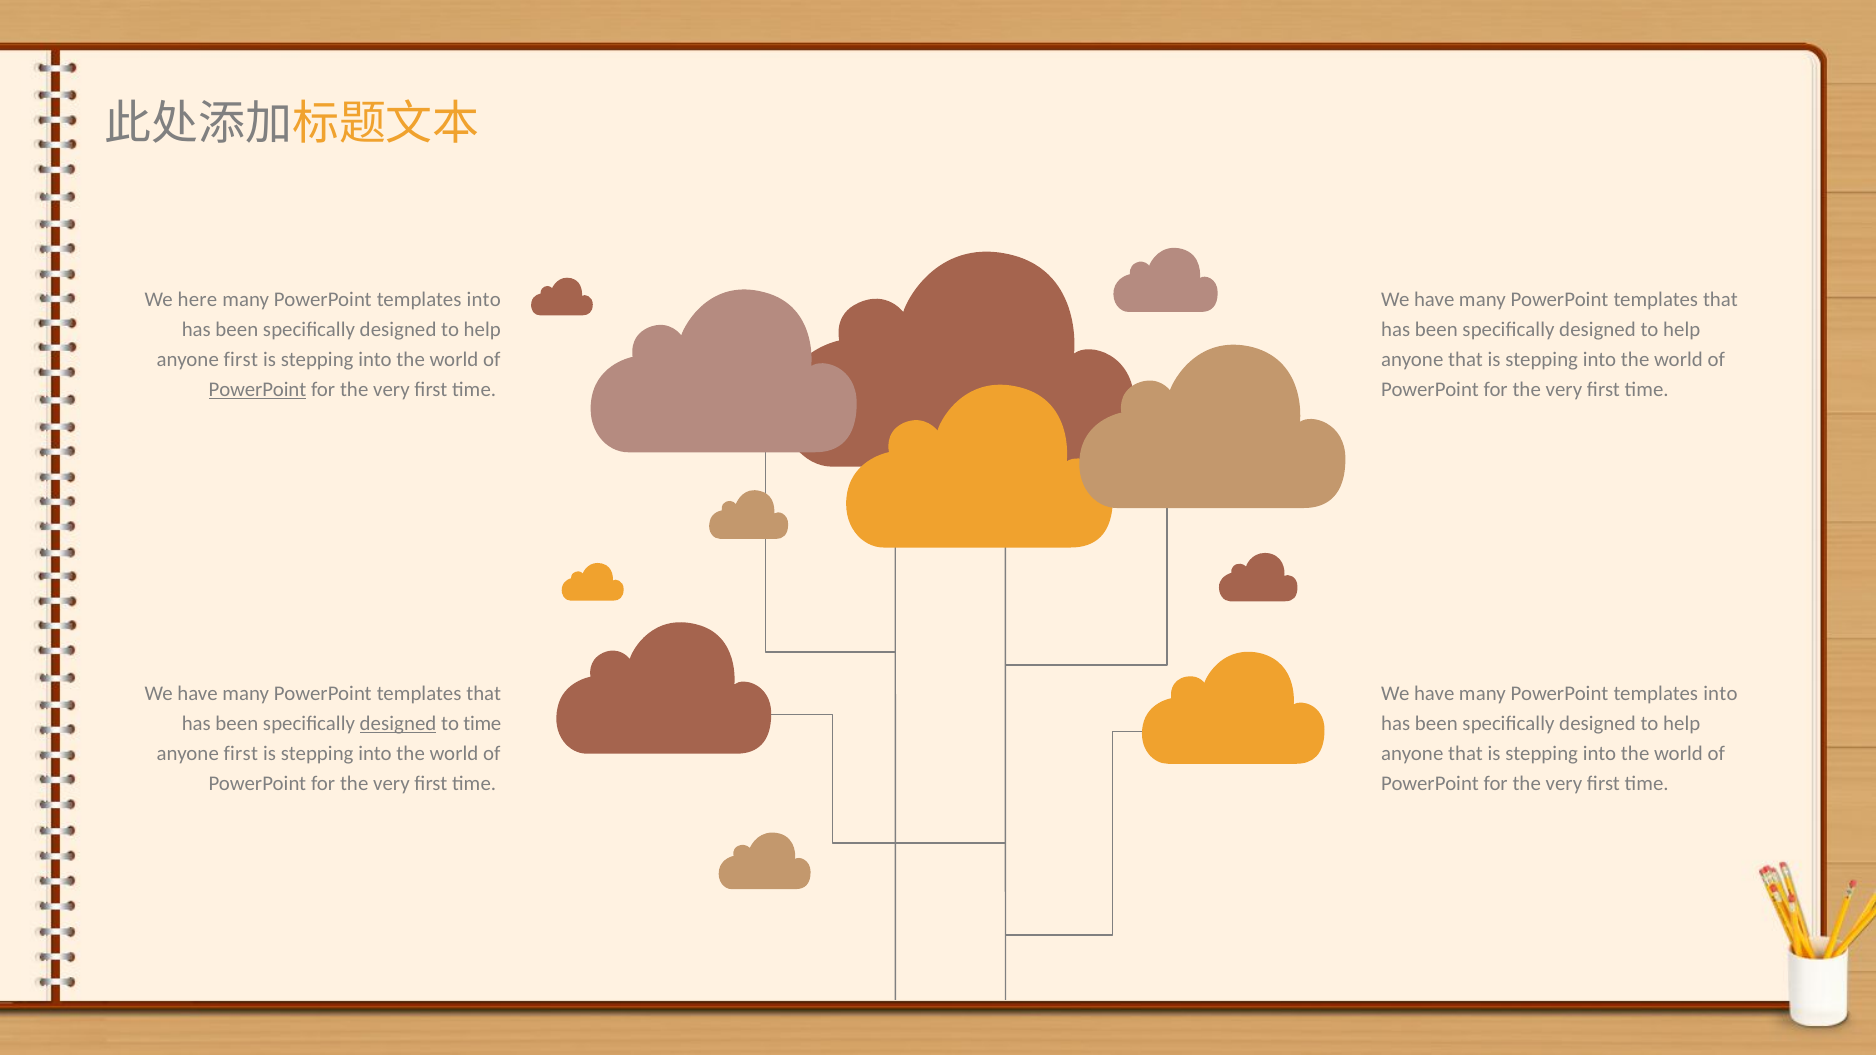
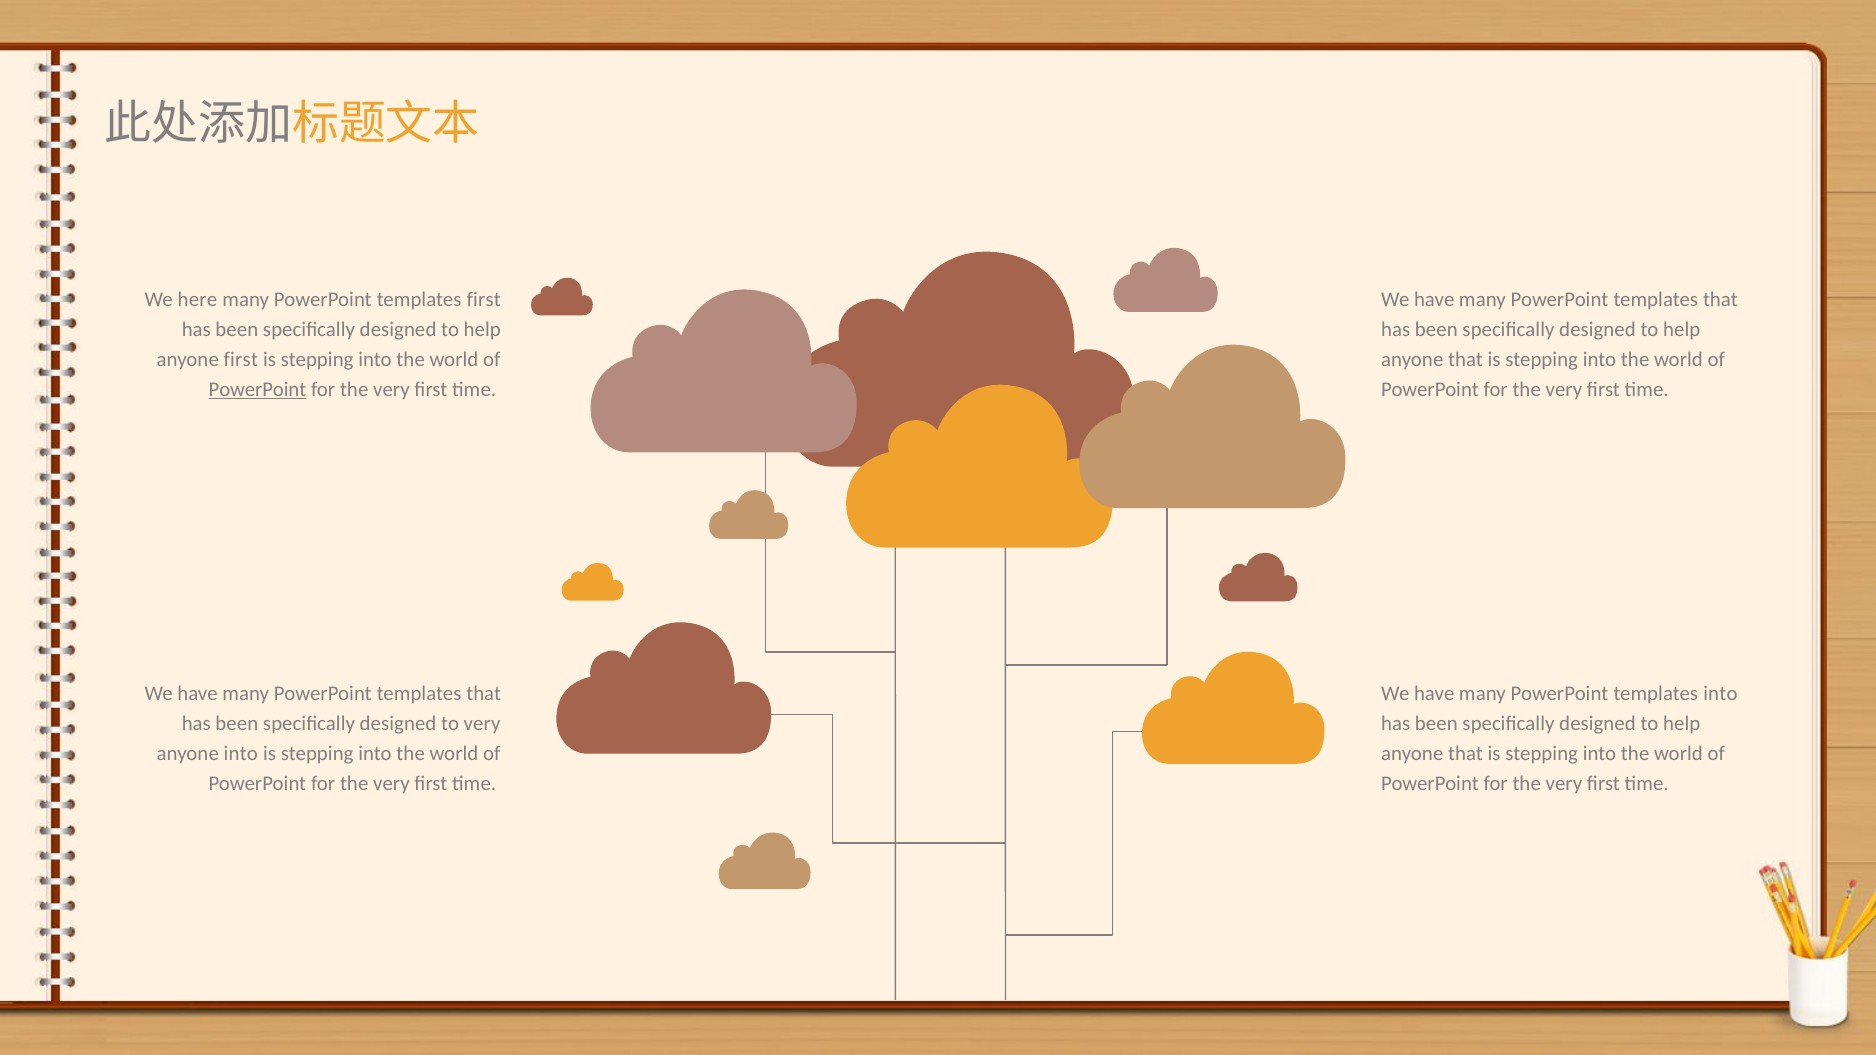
into at (484, 300): into -> first
designed at (398, 724) underline: present -> none
to time: time -> very
first at (241, 754): first -> into
